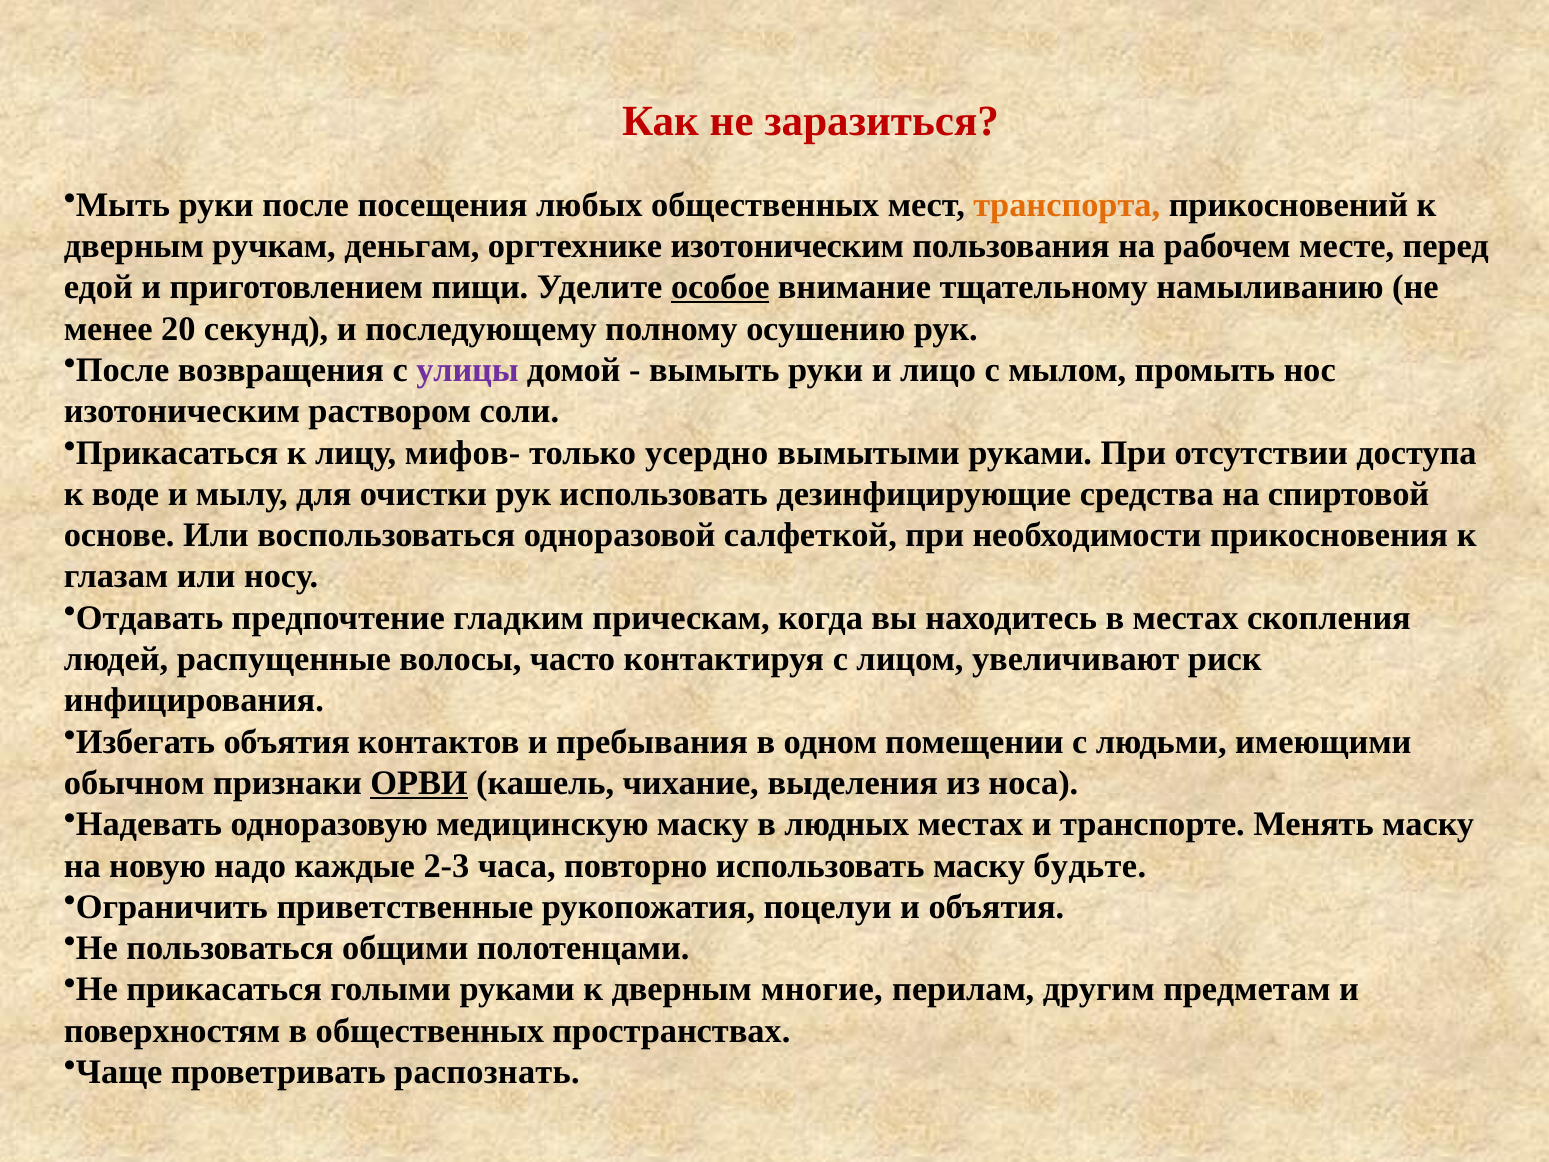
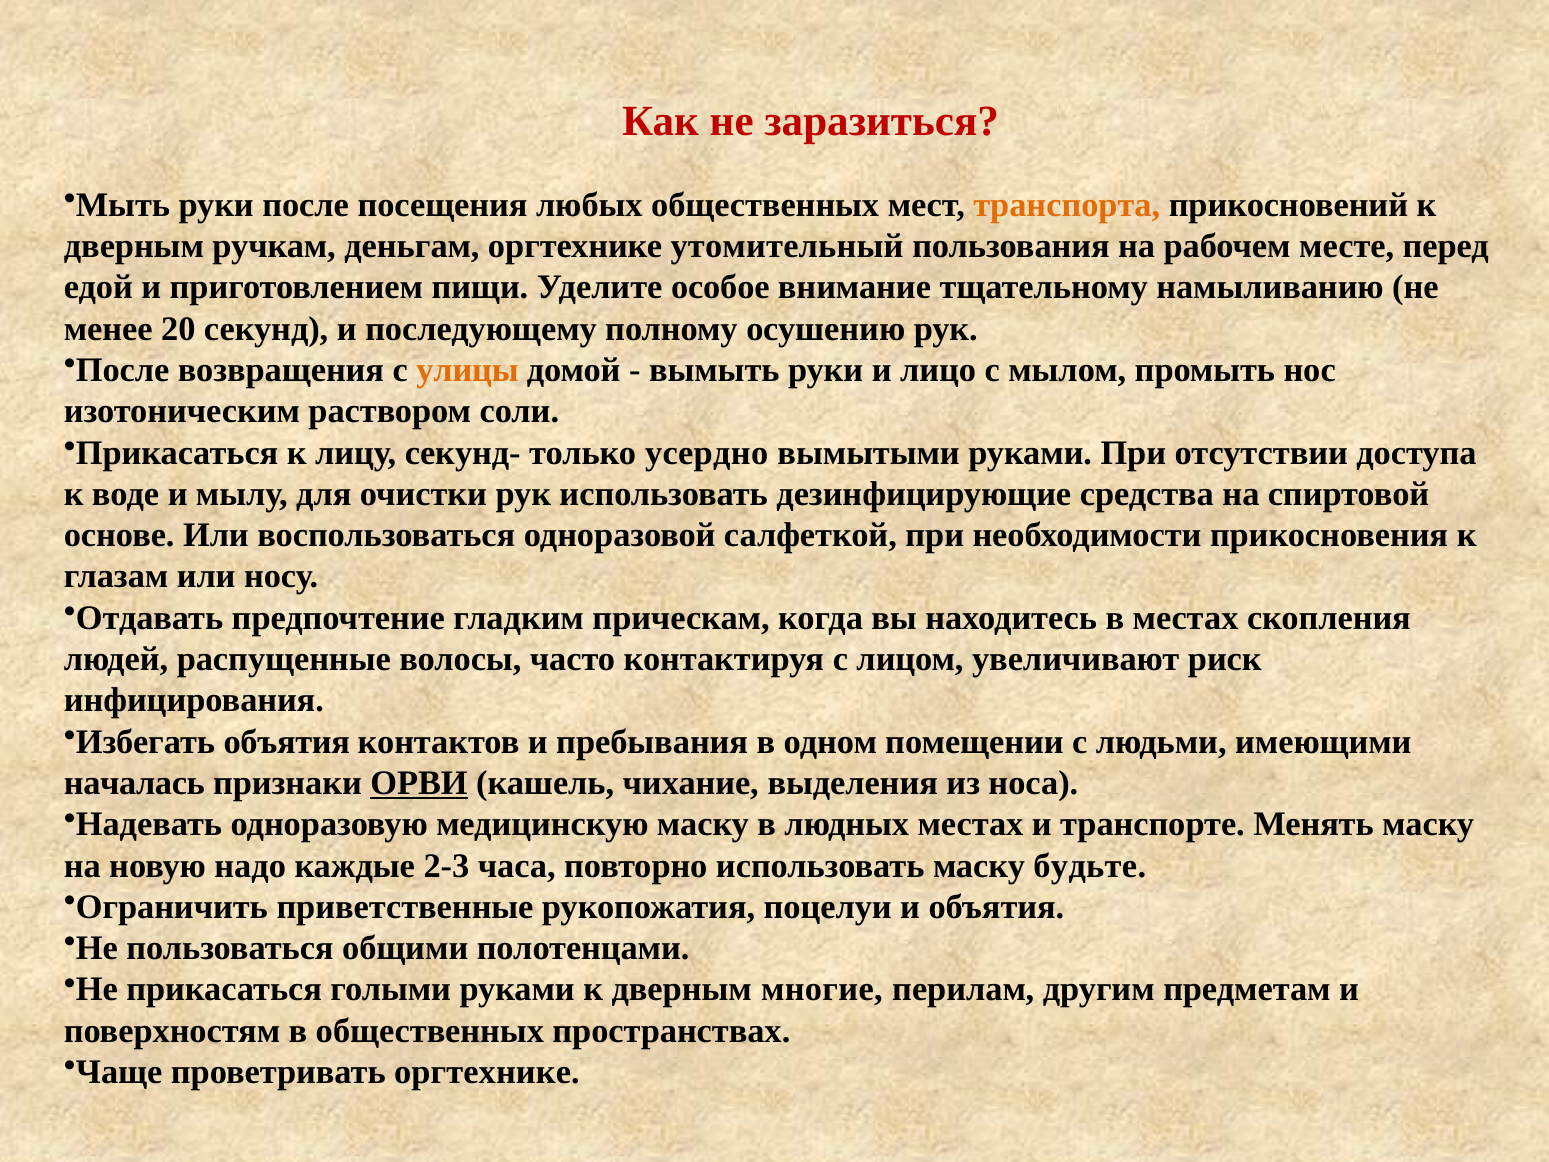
оргтехнике изотоническим: изотоническим -> утомительный
особое underline: present -> none
улицы colour: purple -> orange
мифов-: мифов- -> секунд-
обычном: обычном -> началась
проветривать распознать: распознать -> оргтехнике
